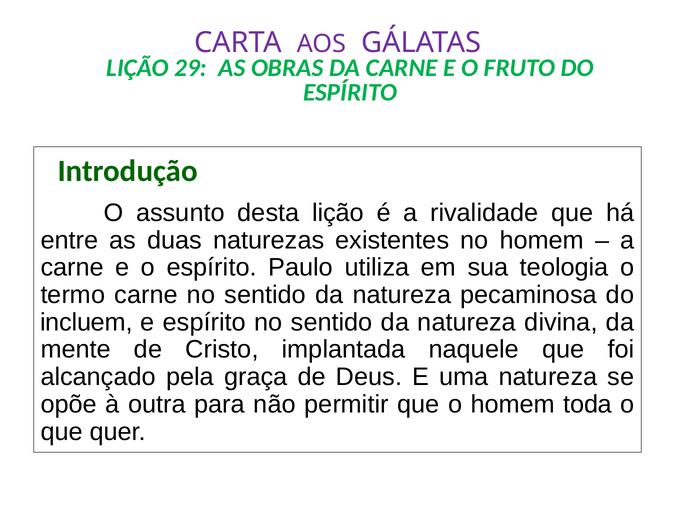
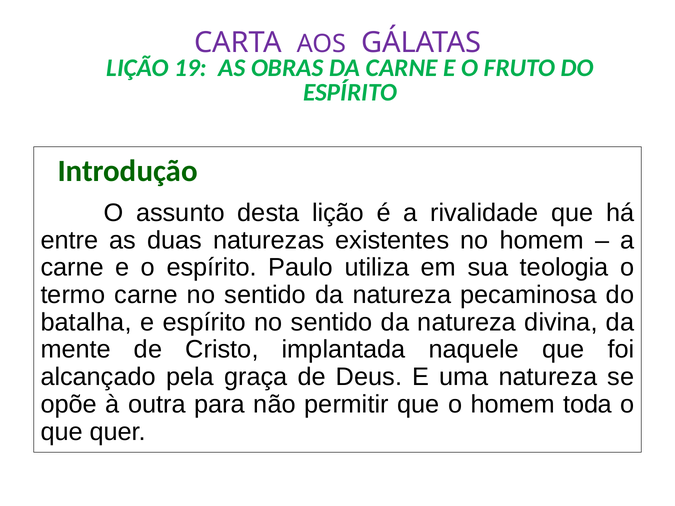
29: 29 -> 19
incluem: incluem -> batalha
